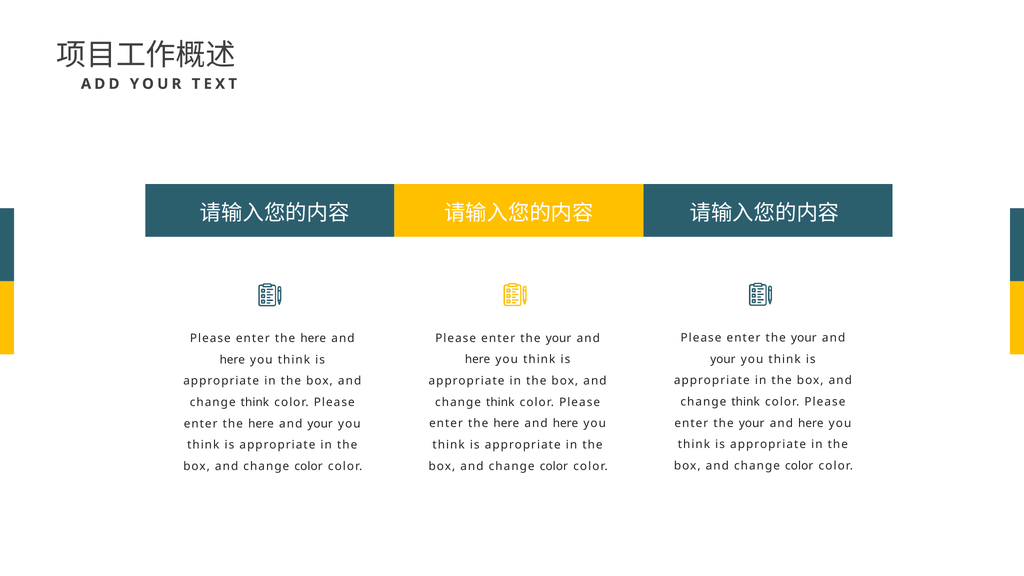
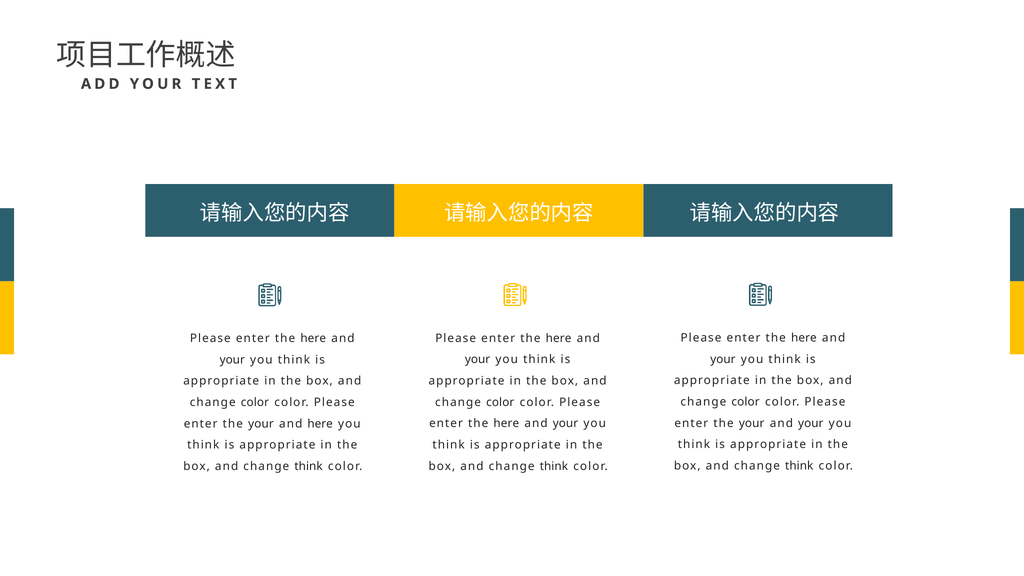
your at (804, 338): your -> here
your at (559, 338): your -> here
here at (478, 359): here -> your
here at (232, 360): here -> your
think at (746, 402): think -> color
think at (500, 402): think -> color
think at (255, 402): think -> color
here at (811, 423): here -> your
here at (565, 424): here -> your
here at (261, 424): here -> your
your at (320, 424): your -> here
color at (799, 466): color -> think
color at (554, 466): color -> think
color at (309, 466): color -> think
